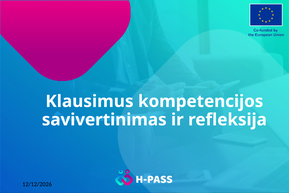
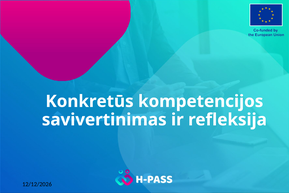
Klausimus: Klausimus -> Konkretūs
